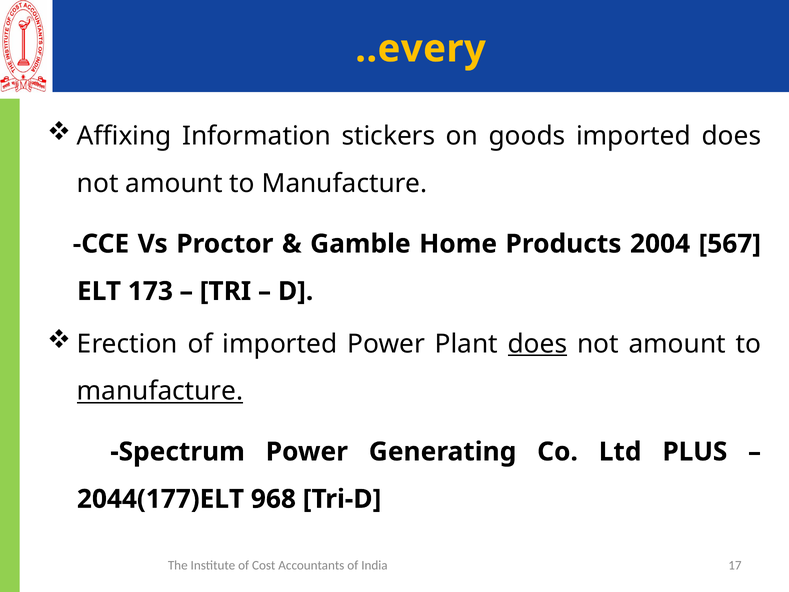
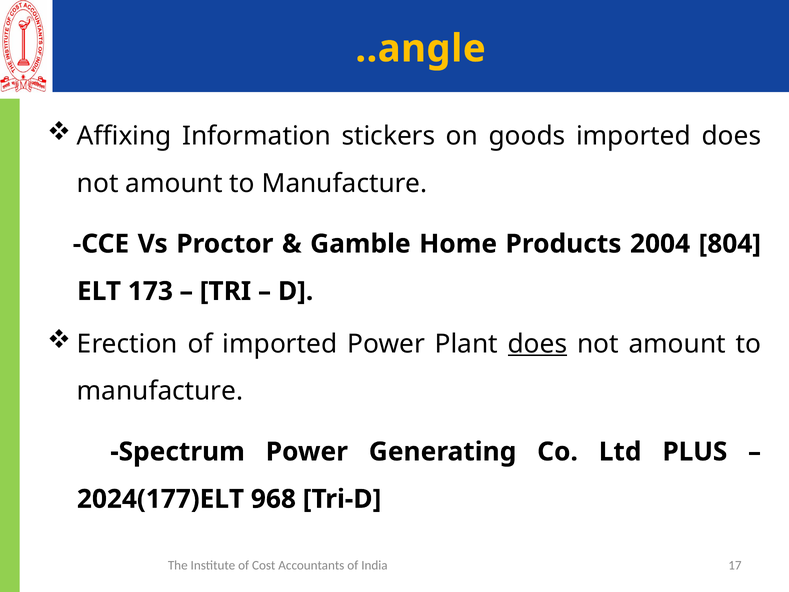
..every: ..every -> ..angle
567: 567 -> 804
manufacture at (160, 391) underline: present -> none
2044(177)ELT: 2044(177)ELT -> 2024(177)ELT
